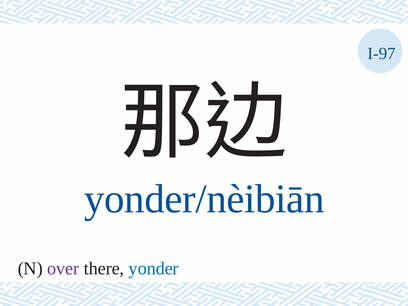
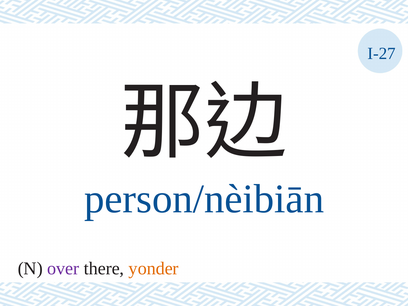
I-97: I-97 -> I-27
yonder/nèibiān: yonder/nèibiān -> person/nèibiān
yonder colour: blue -> orange
